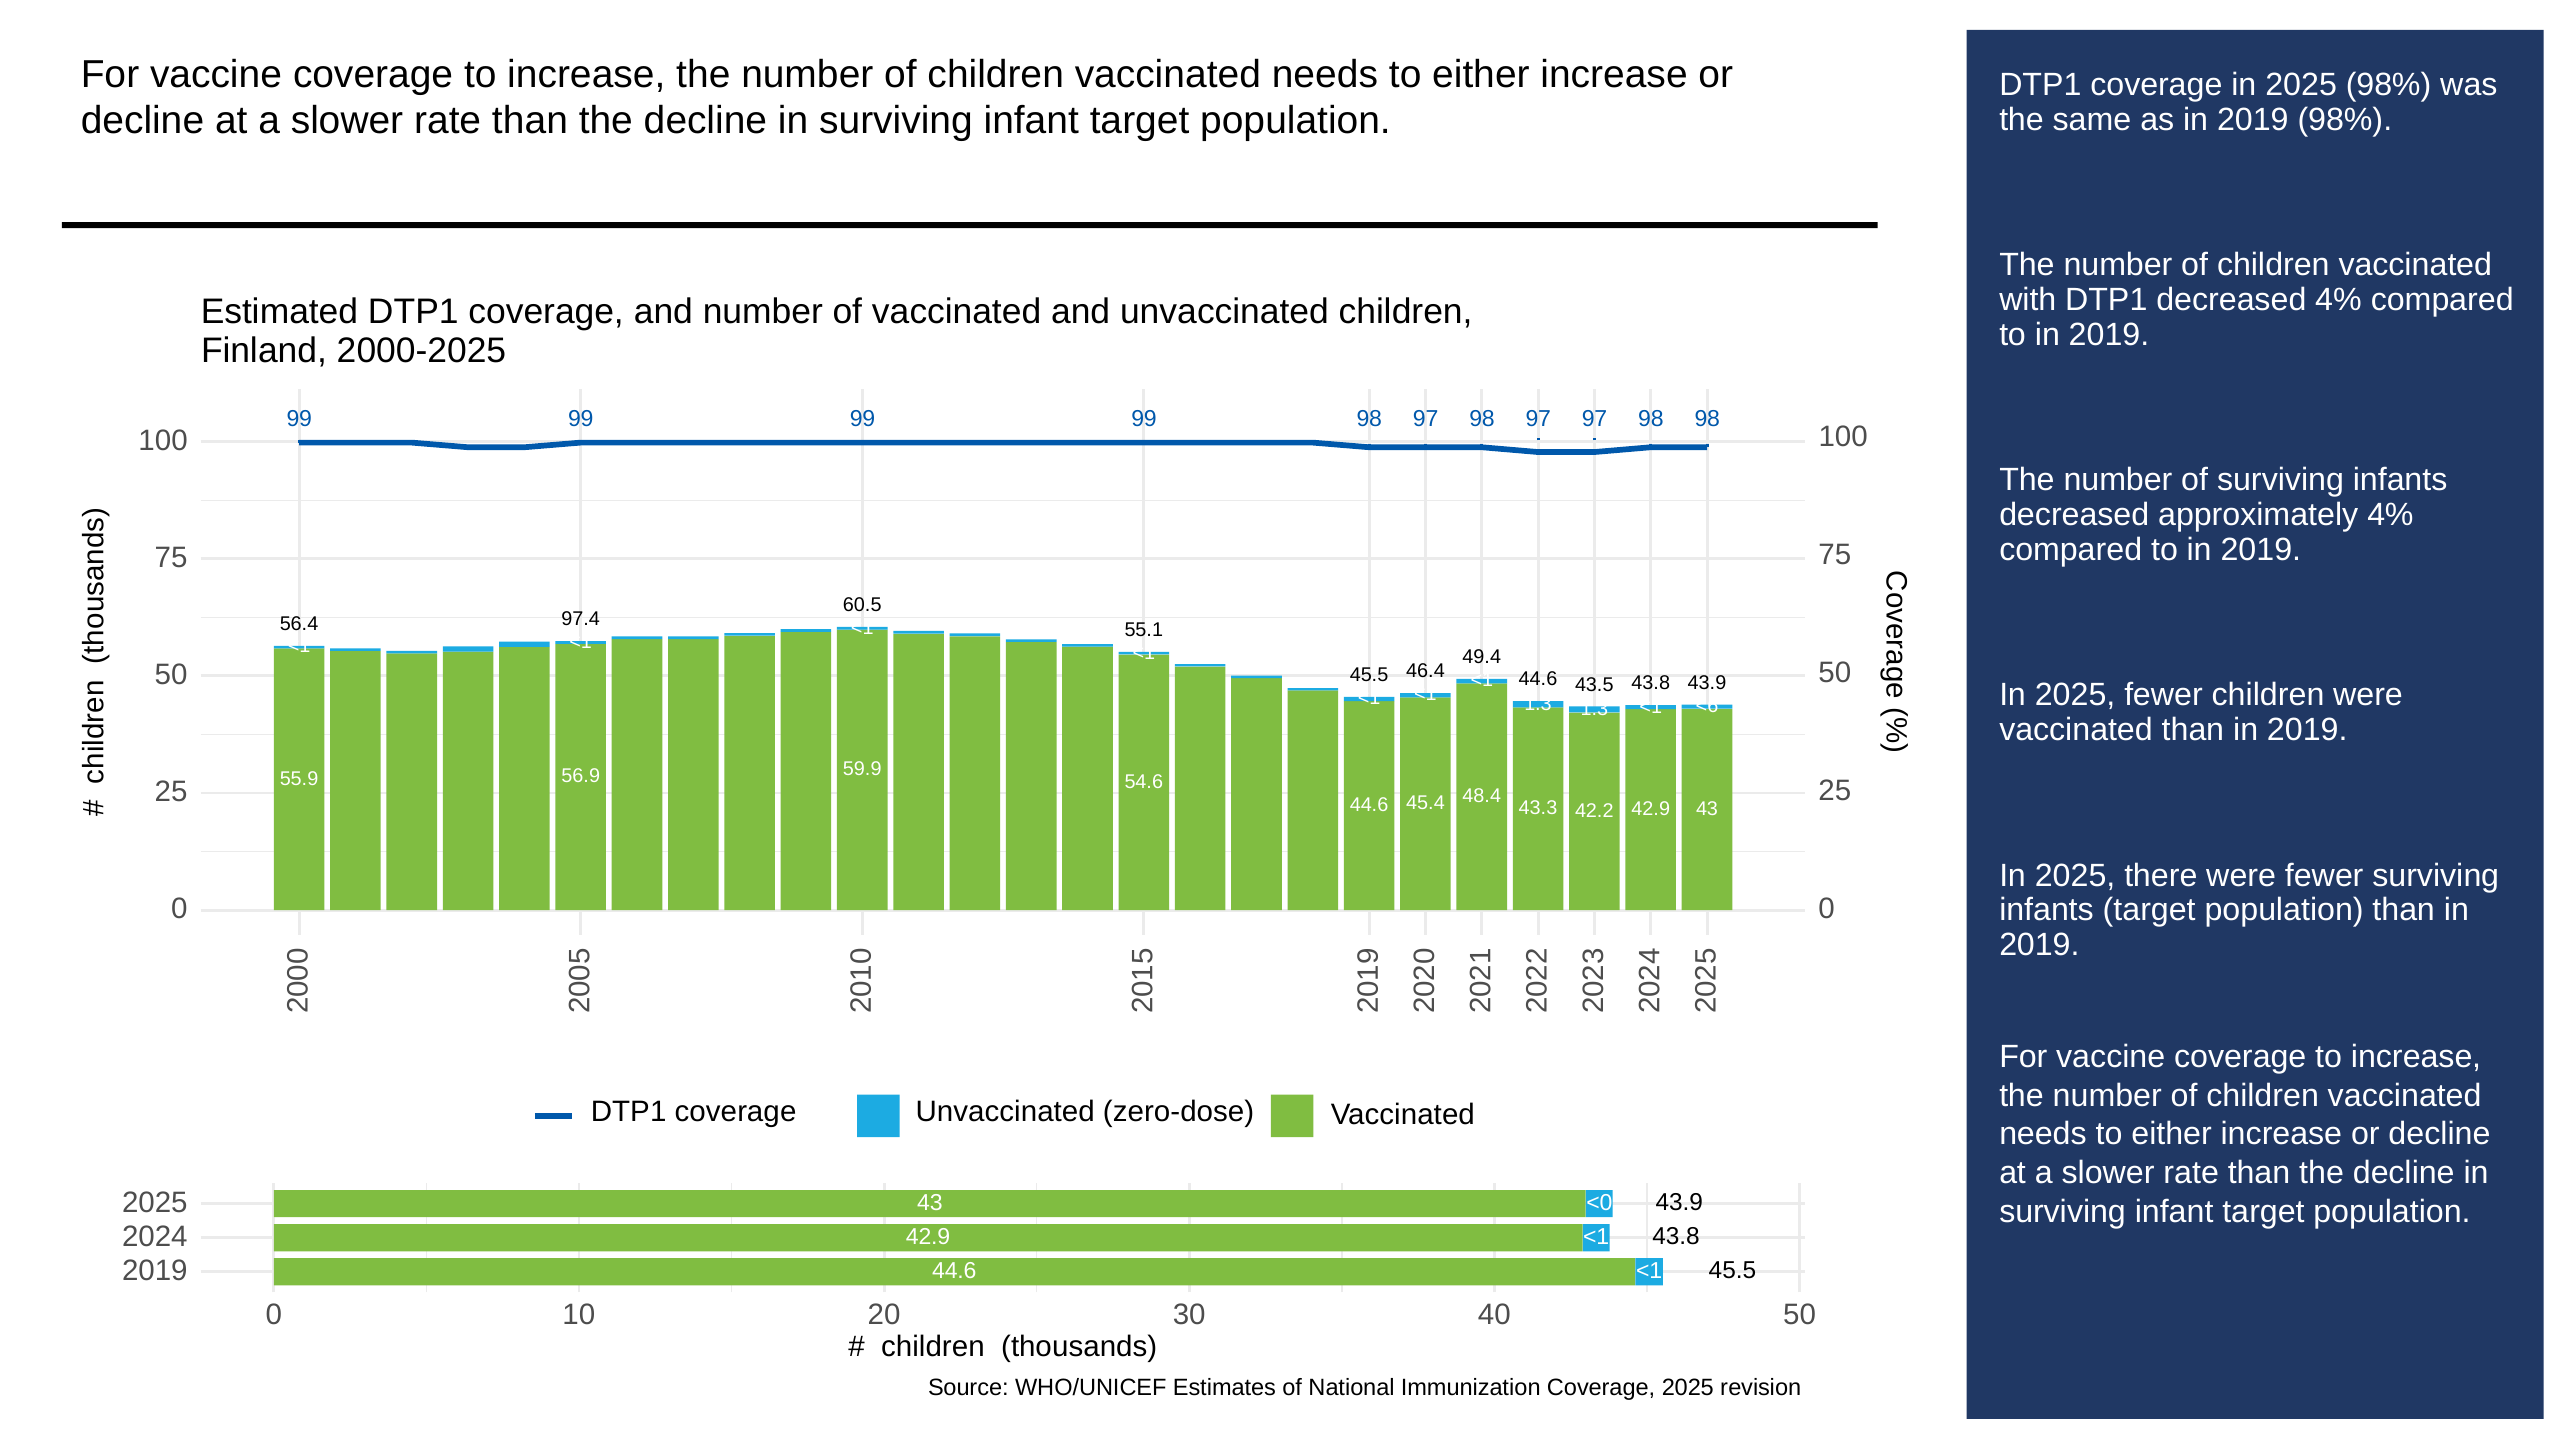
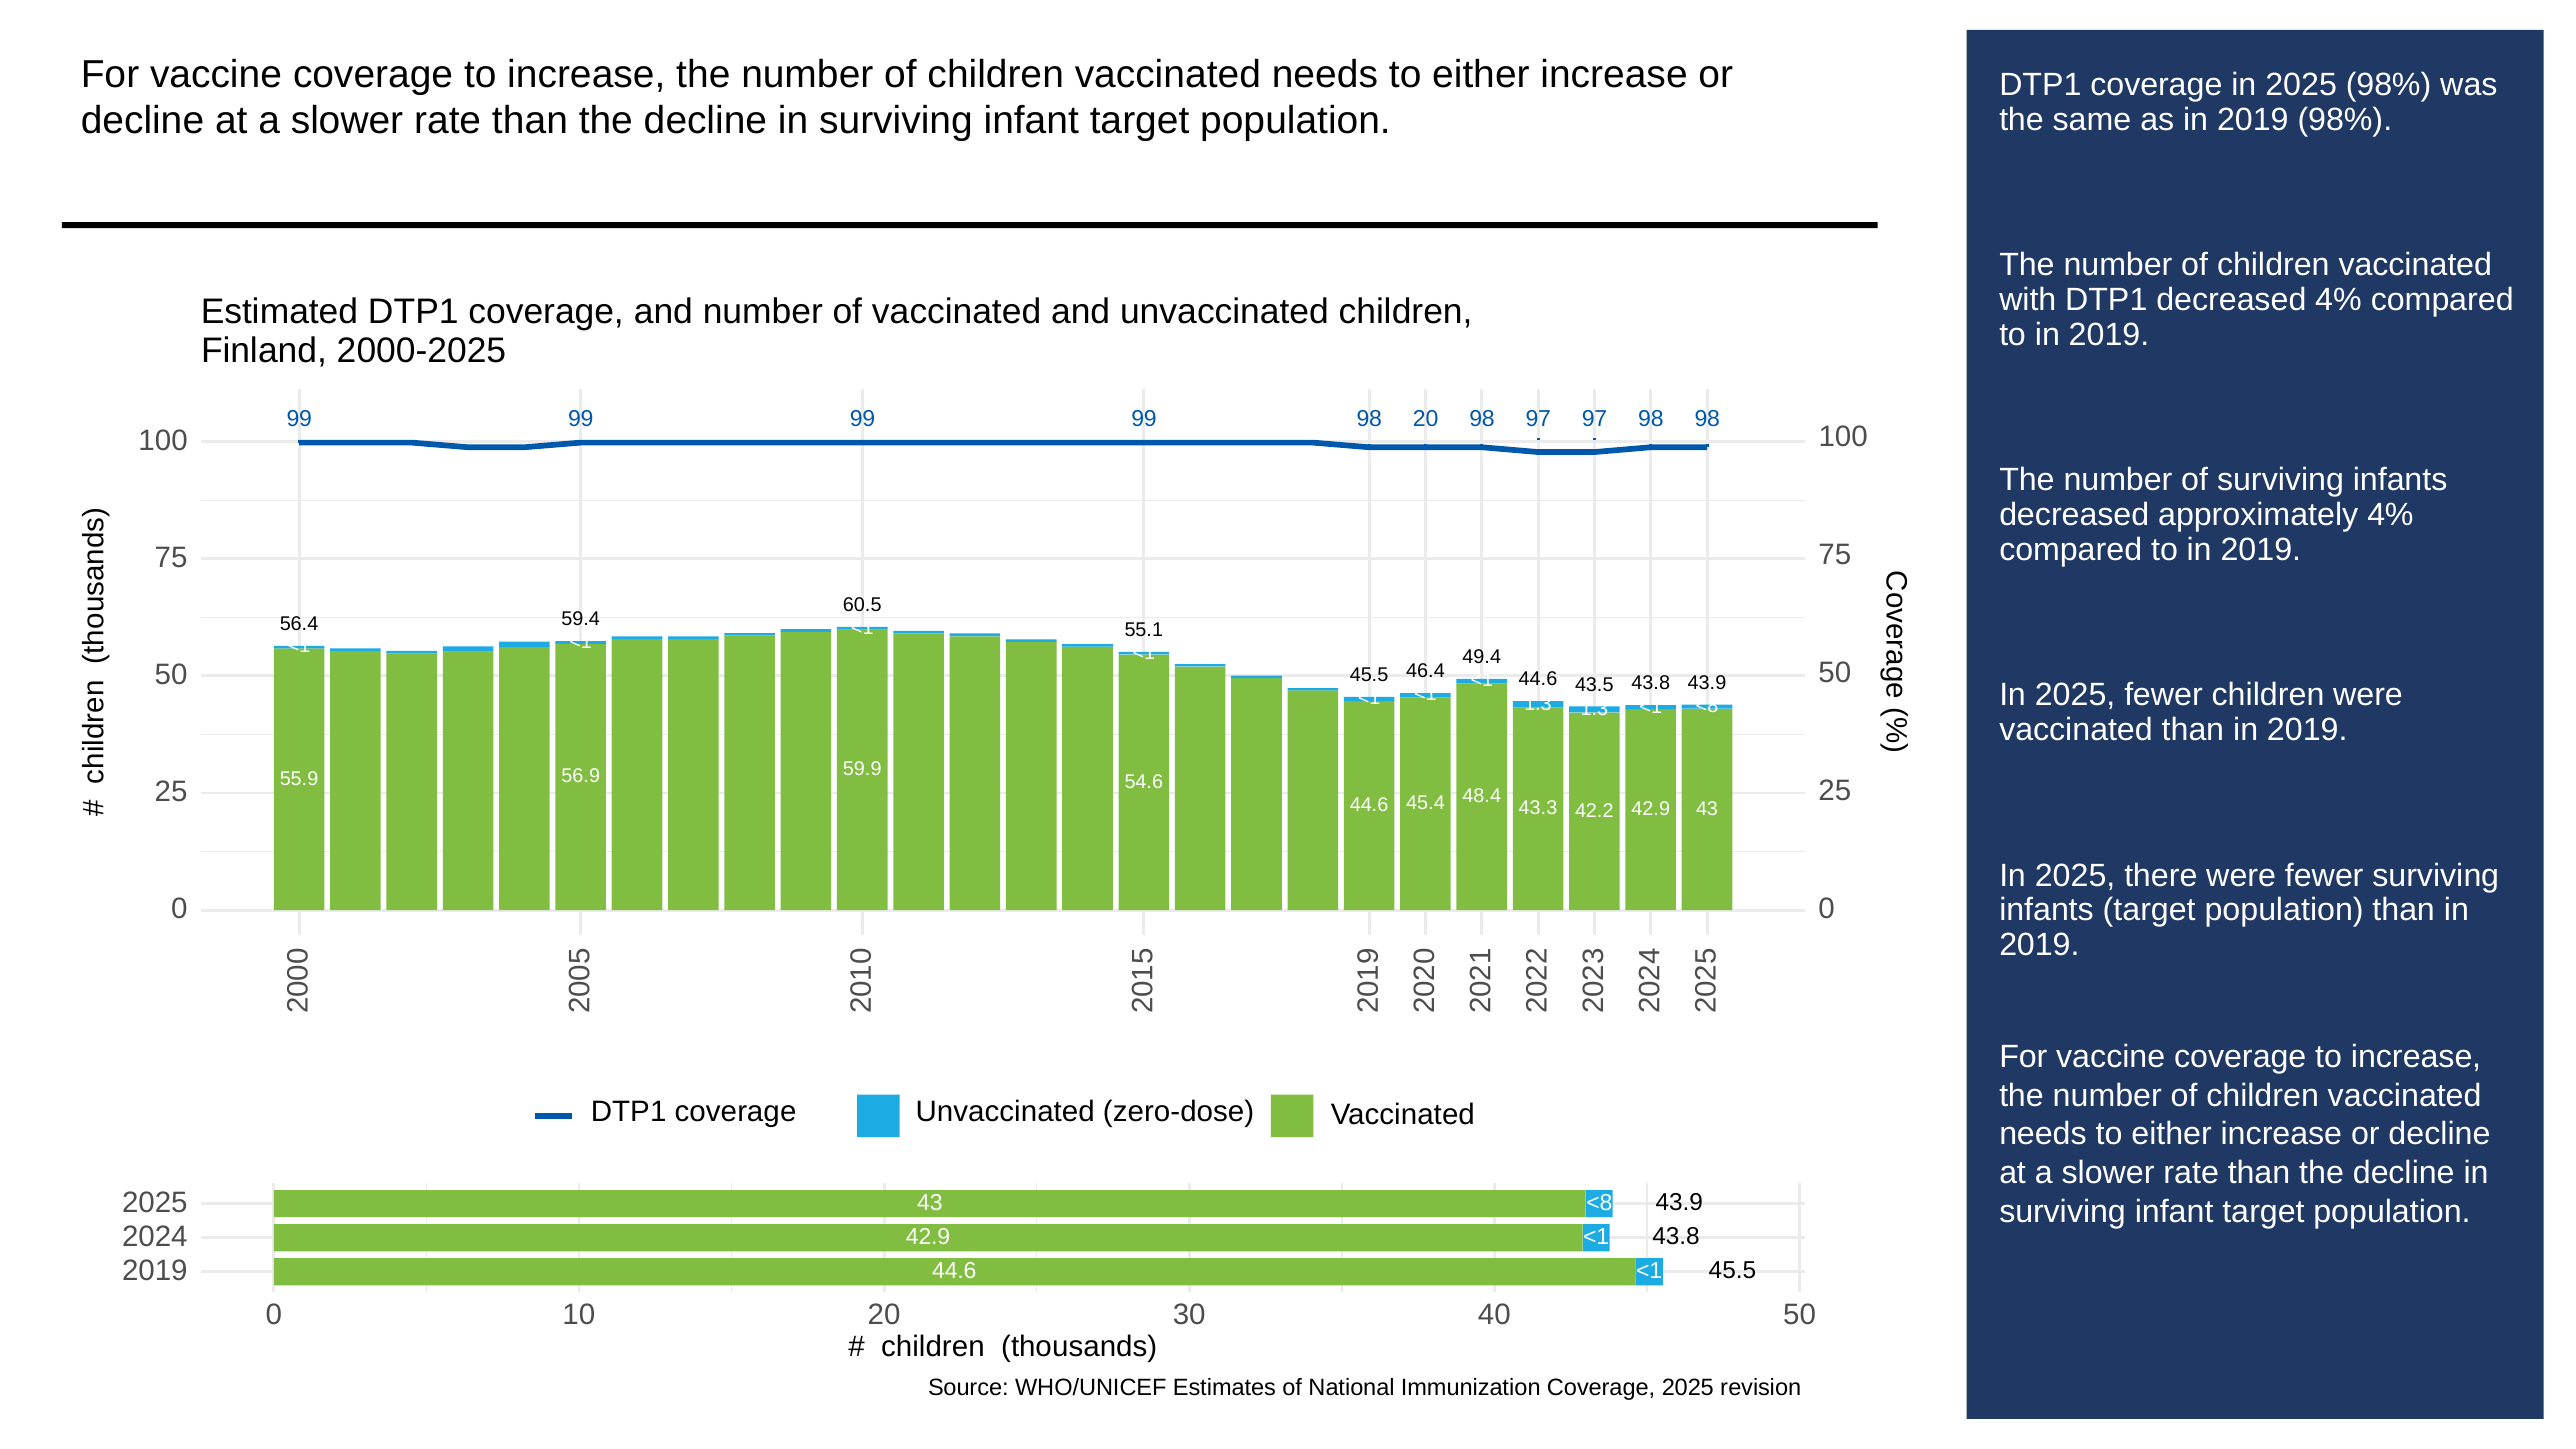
99 98 97: 97 -> 20
97.4: 97.4 -> 59.4
<6 at (1707, 706): <6 -> <8
<0 at (1599, 1203): <0 -> <8
